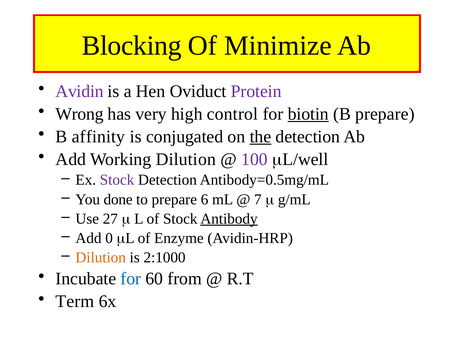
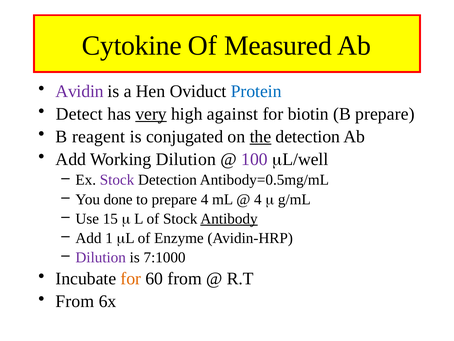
Blocking: Blocking -> Cytokine
Minimize: Minimize -> Measured
Protein colour: purple -> blue
Wrong: Wrong -> Detect
very underline: none -> present
control: control -> against
biotin underline: present -> none
affinity: affinity -> reagent
prepare 6: 6 -> 4
7 at (258, 199): 7 -> 4
27: 27 -> 15
0: 0 -> 1
Dilution at (101, 257) colour: orange -> purple
2:1000: 2:1000 -> 7:1000
for at (131, 278) colour: blue -> orange
Term at (75, 301): Term -> From
